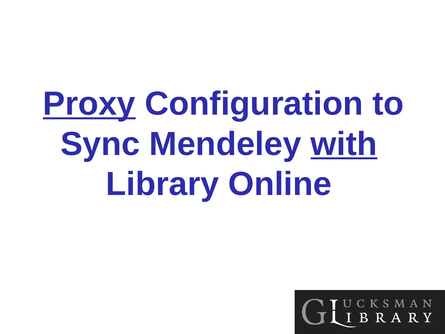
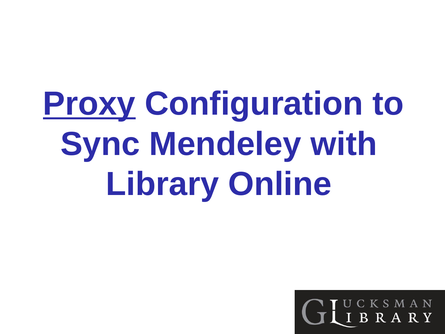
with underline: present -> none
